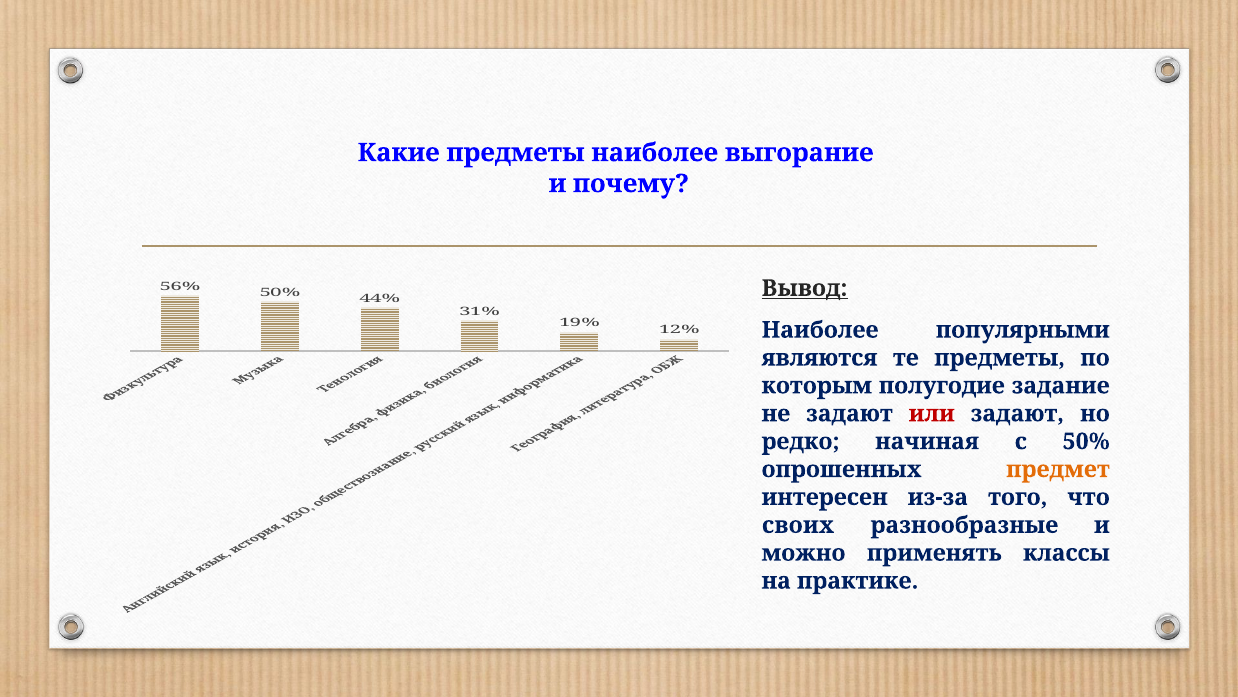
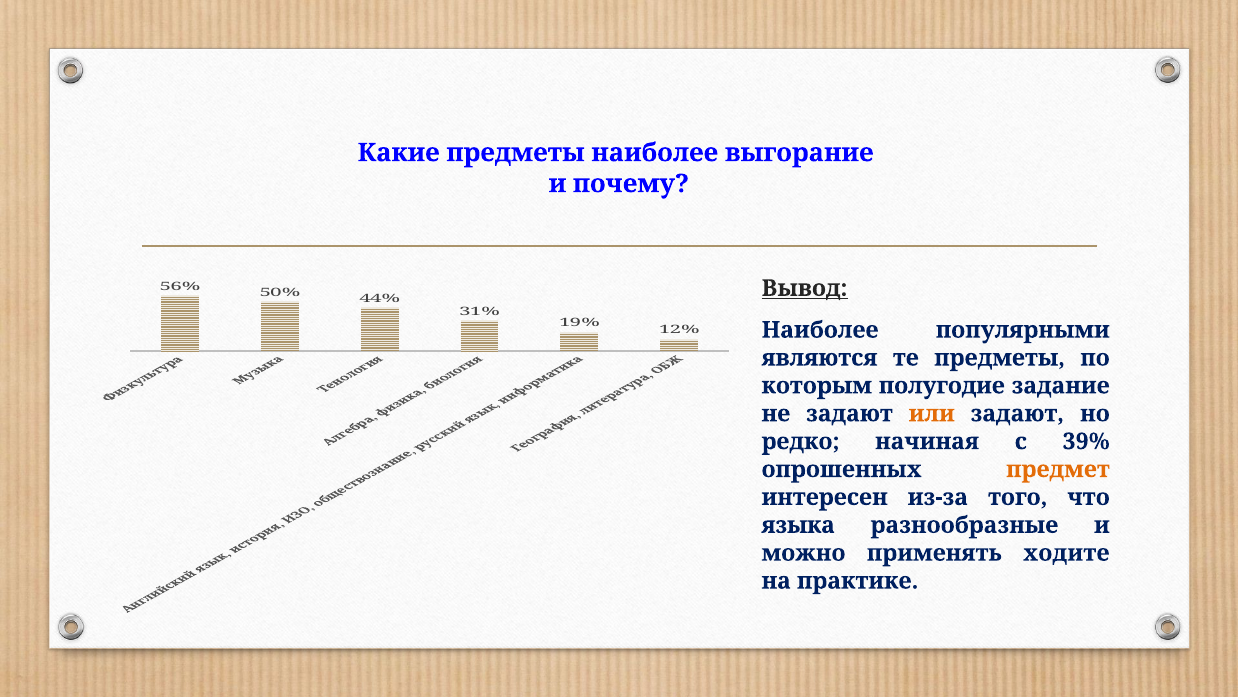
или colour: red -> orange
с 50%: 50% -> 39%
своих: своих -> языка
классы: классы -> ходите
